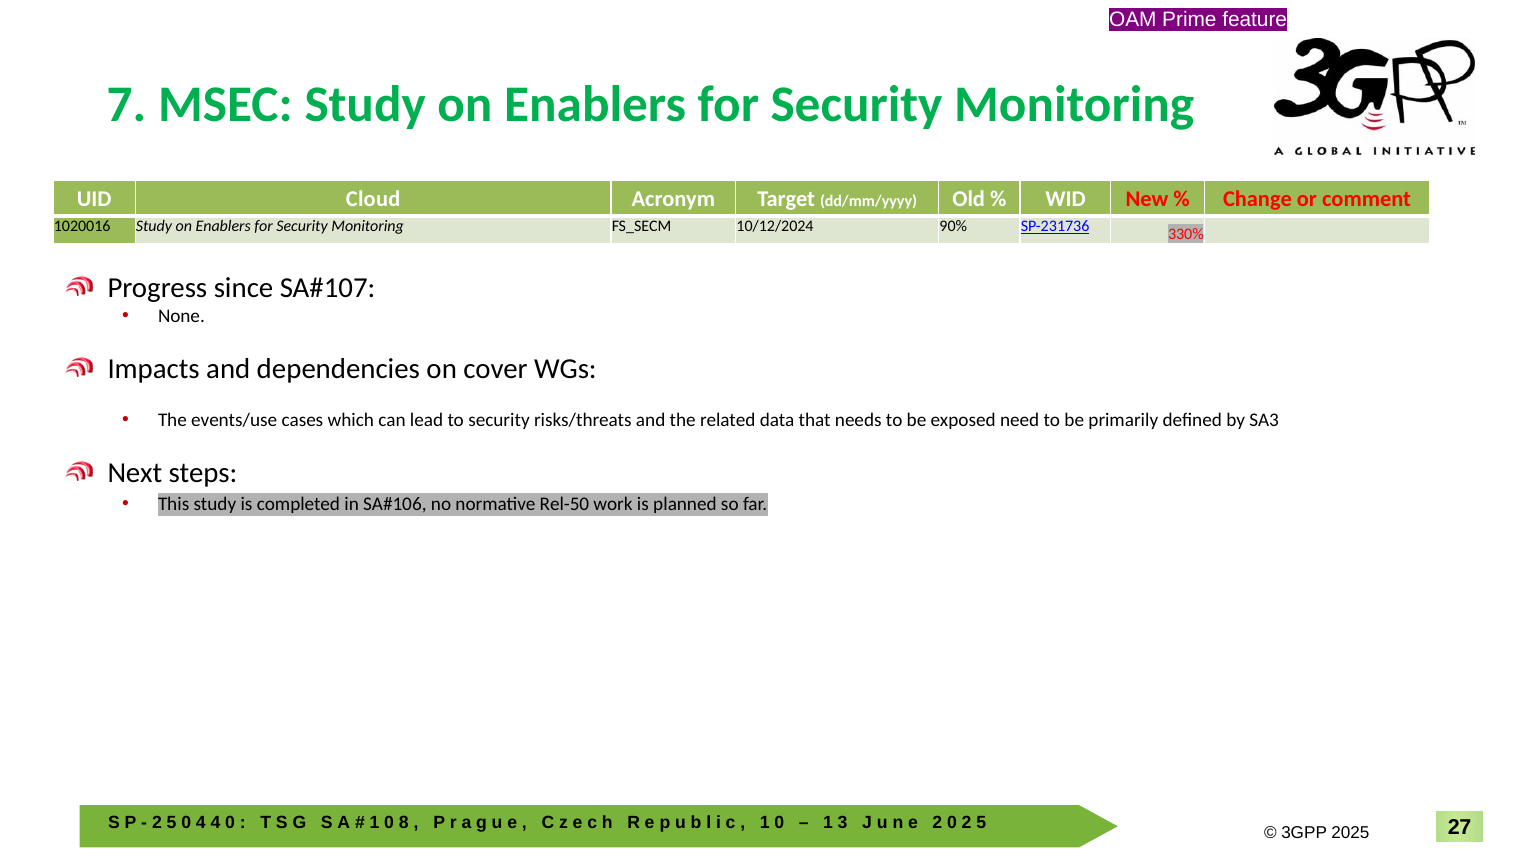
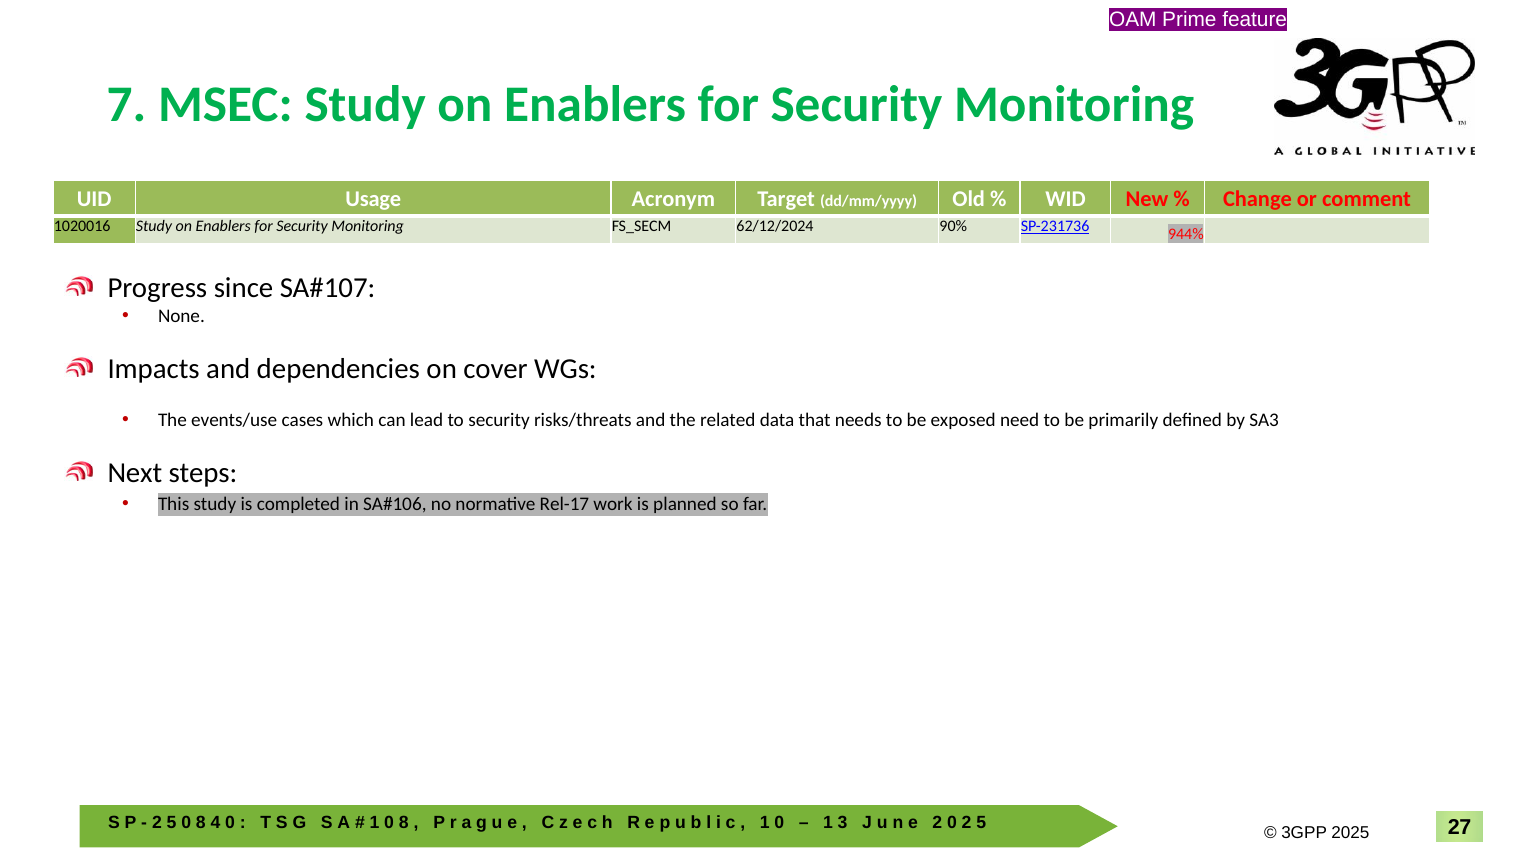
Cloud: Cloud -> Usage
10/12/2024: 10/12/2024 -> 62/12/2024
330%: 330% -> 944%
Rel-50: Rel-50 -> Rel-17
4 at (201, 822): 4 -> 8
